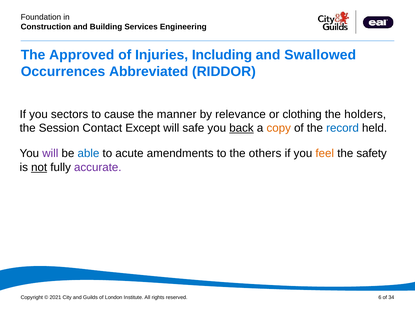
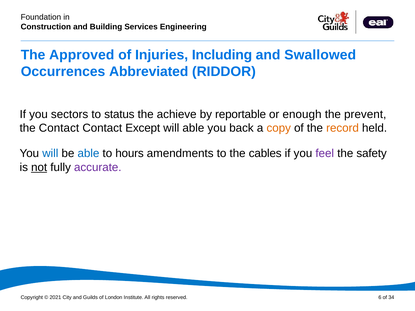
cause: cause -> status
manner: manner -> achieve
relevance: relevance -> reportable
clothing: clothing -> enough
holders: holders -> prevent
the Session: Session -> Contact
will safe: safe -> able
back underline: present -> none
record colour: blue -> orange
will at (50, 154) colour: purple -> blue
acute: acute -> hours
others: others -> cables
feel colour: orange -> purple
